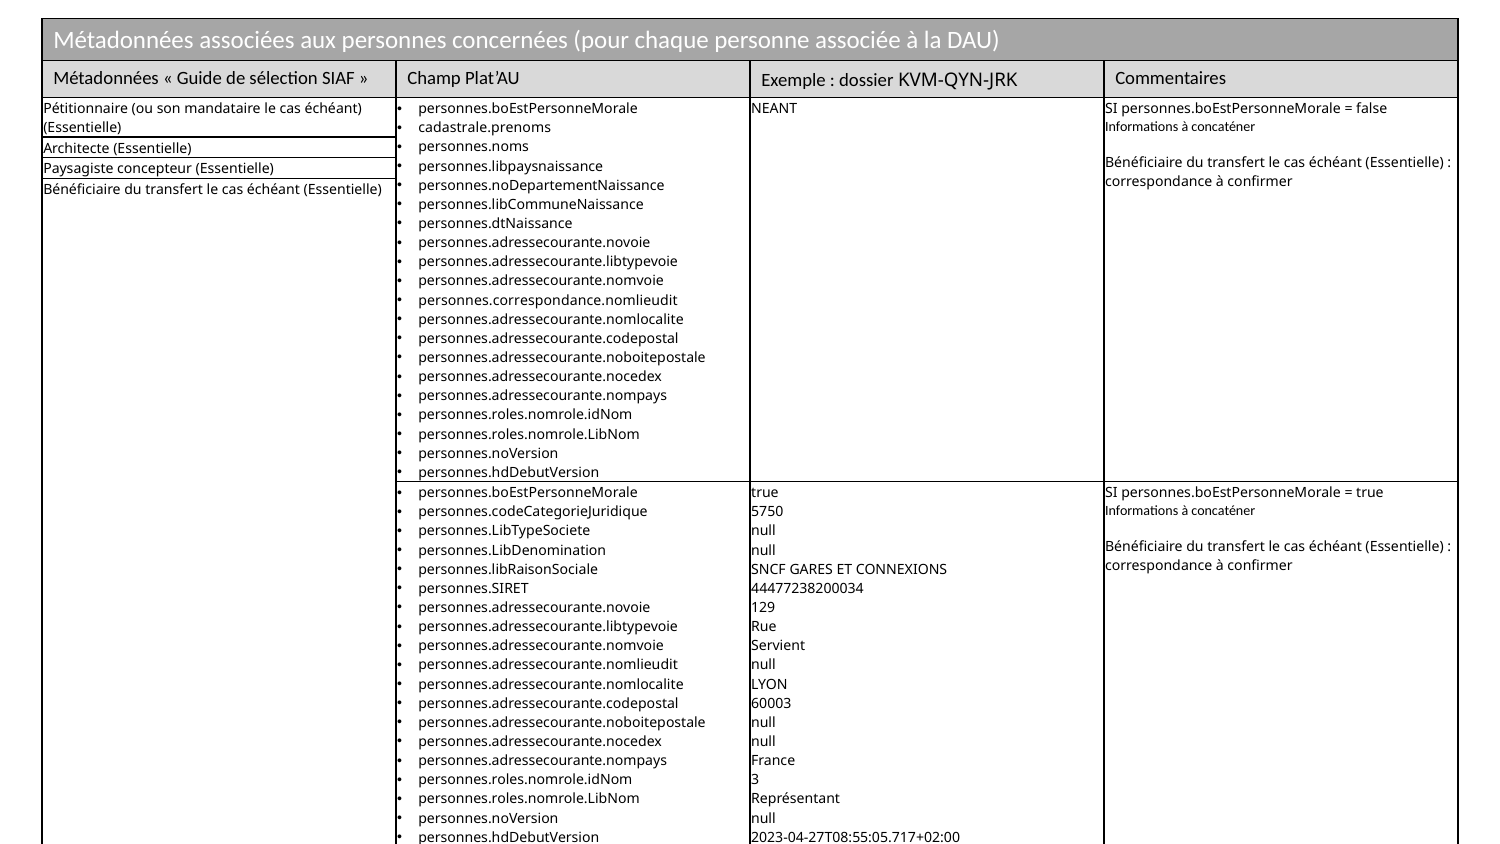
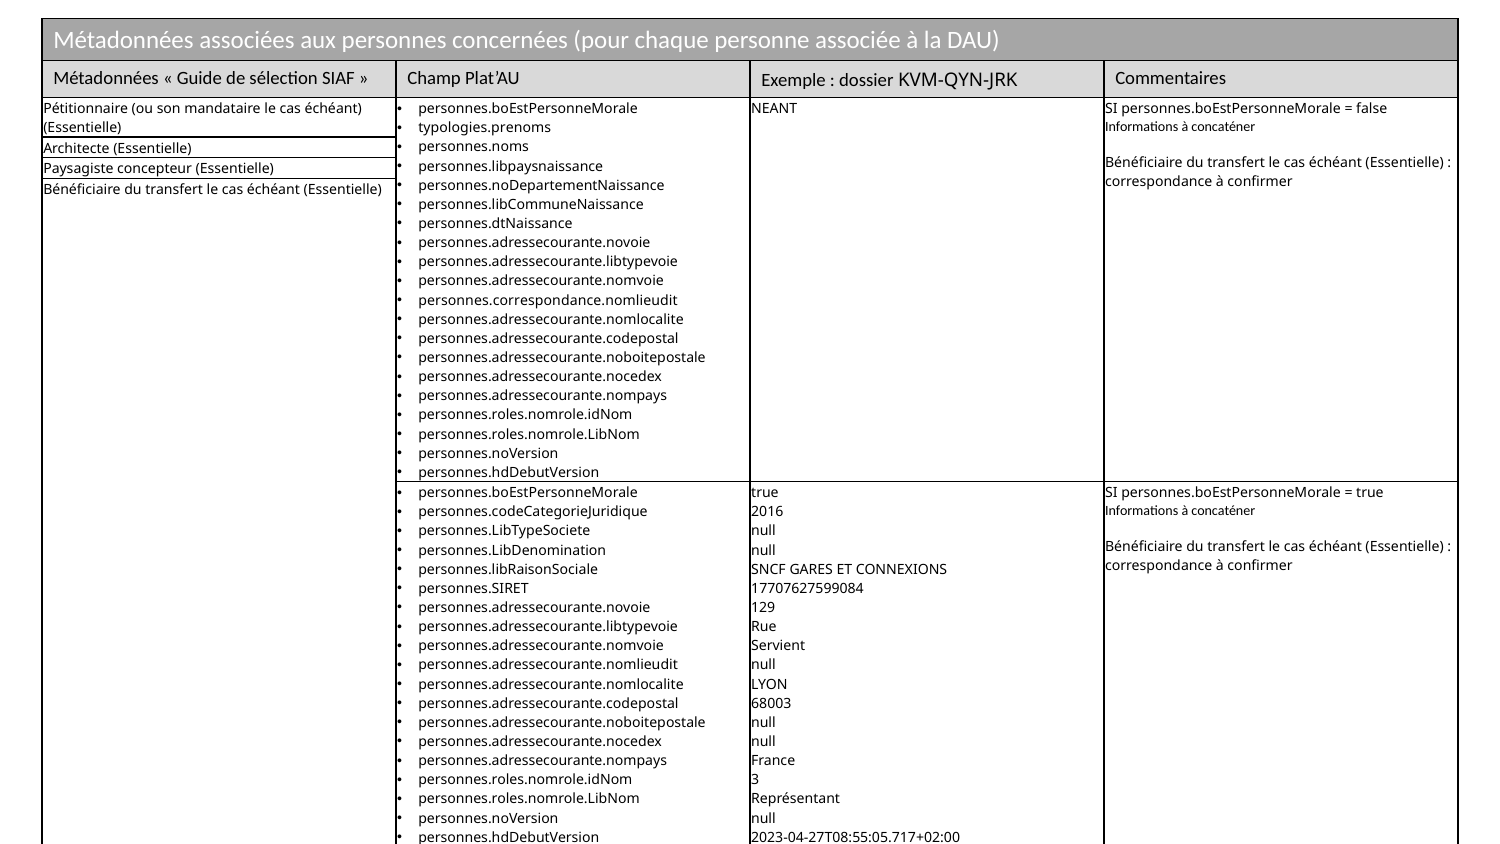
cadastrale.prenoms: cadastrale.prenoms -> typologies.prenoms
5750: 5750 -> 2016
44477238200034: 44477238200034 -> 17707627599084
60003: 60003 -> 68003
